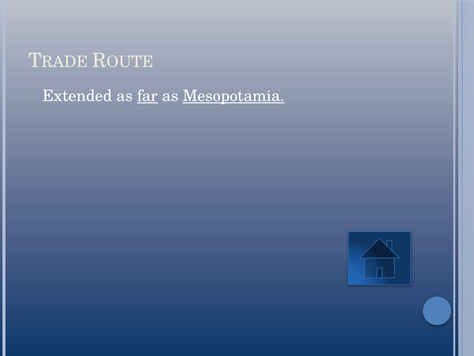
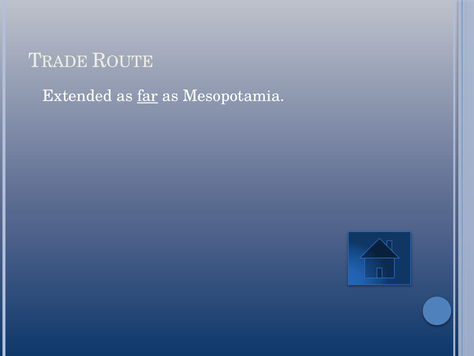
Mesopotamia underline: present -> none
